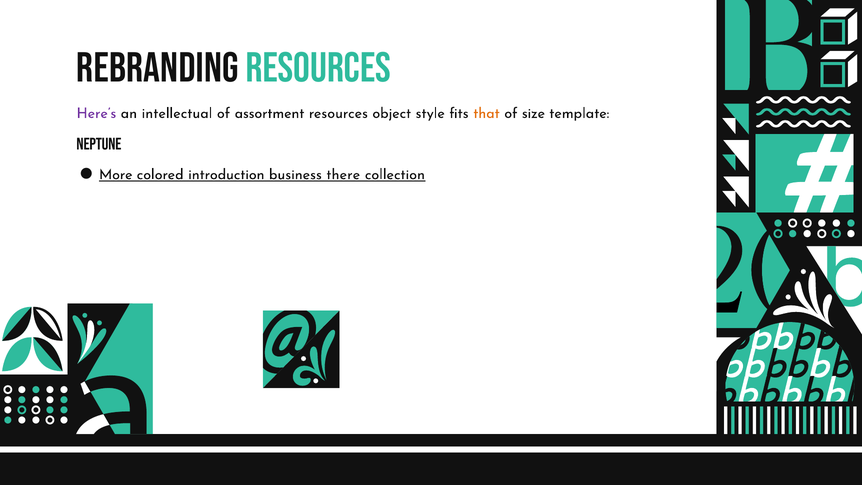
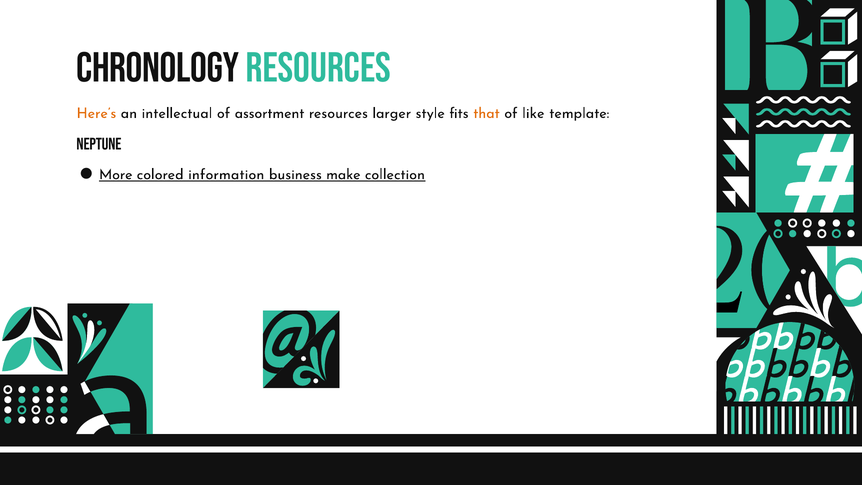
REBRANDING: REBRANDING -> CHRONOLOGY
Here’s colour: purple -> orange
object: object -> larger
size: size -> like
introduction: introduction -> information
there: there -> make
